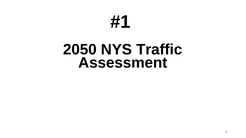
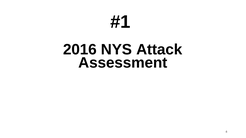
2050: 2050 -> 2016
Traffic: Traffic -> Attack
